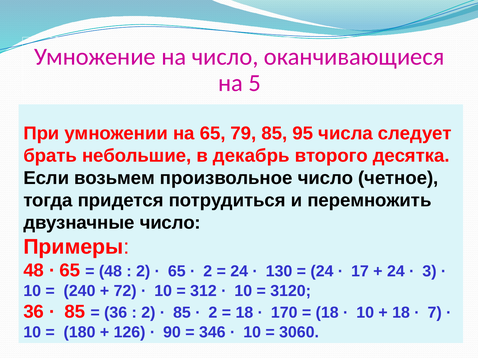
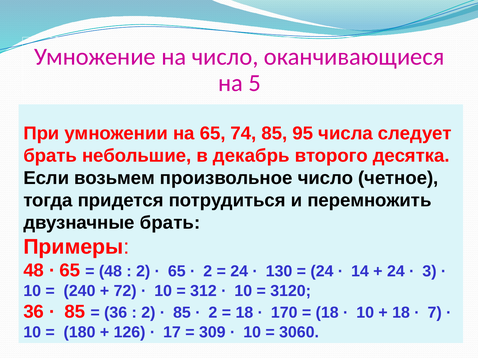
79: 79 -> 74
двузначные число: число -> брать
17: 17 -> 14
90: 90 -> 17
346: 346 -> 309
